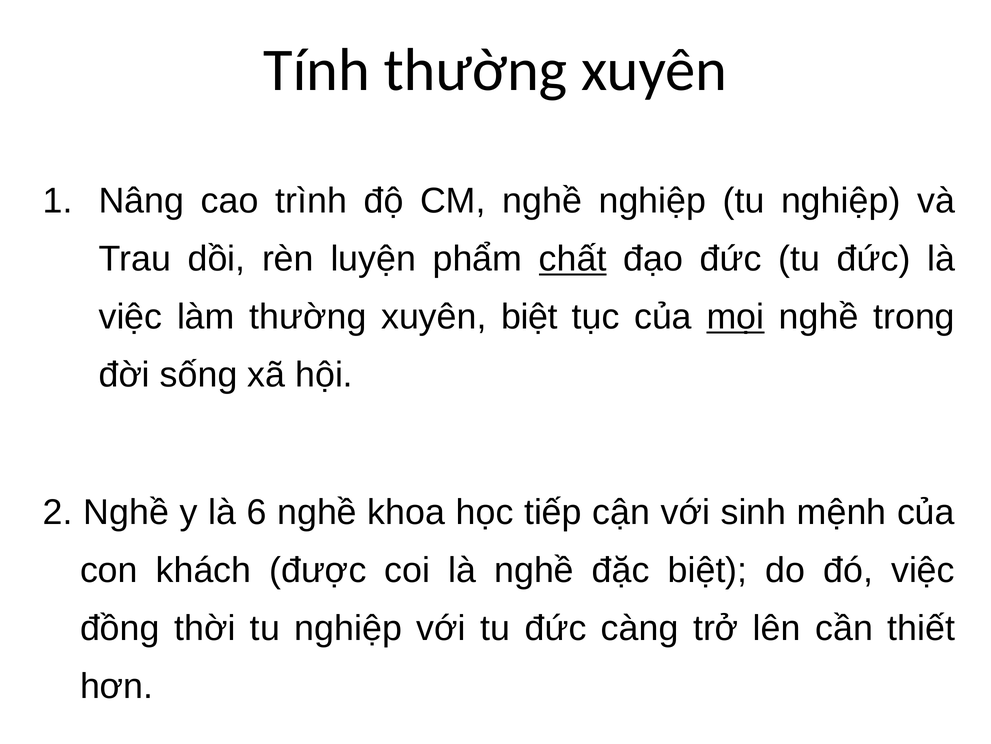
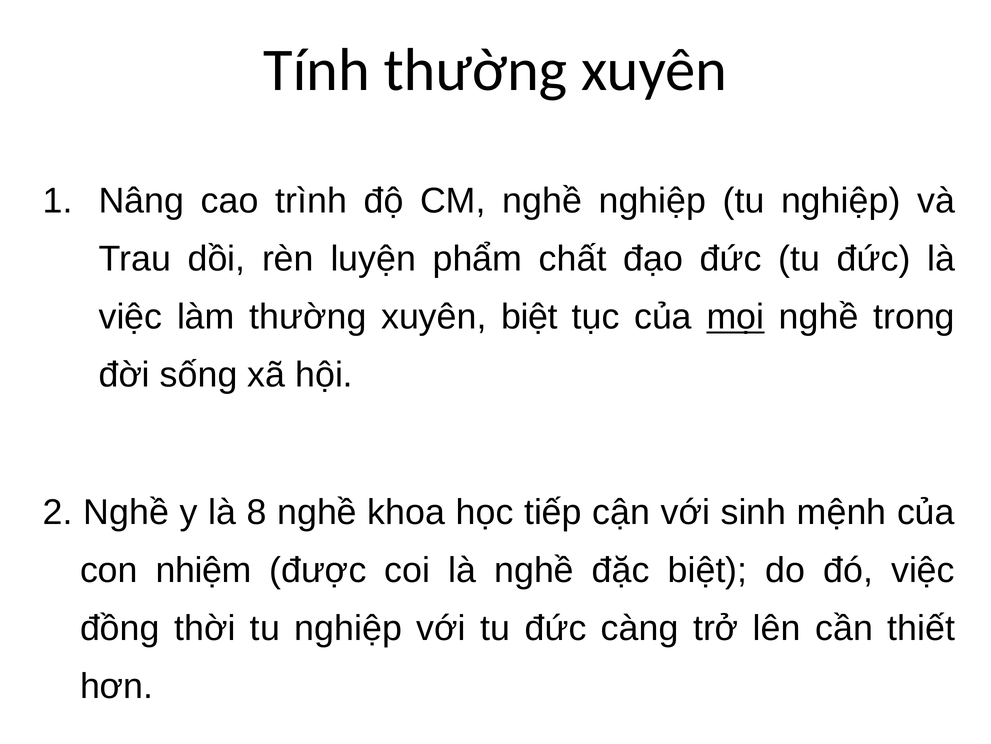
chất underline: present -> none
6: 6 -> 8
khách: khách -> nhiệm
